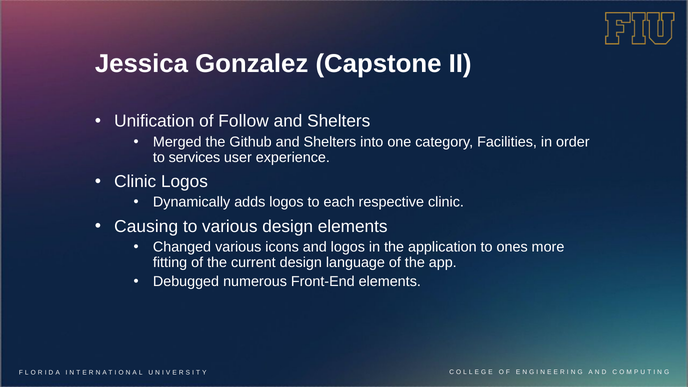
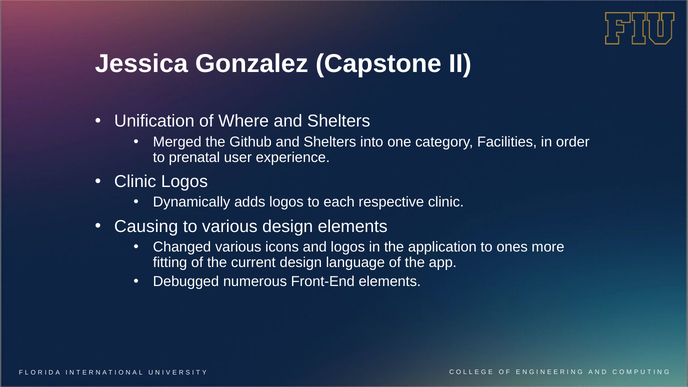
Follow: Follow -> Where
services: services -> prenatal
